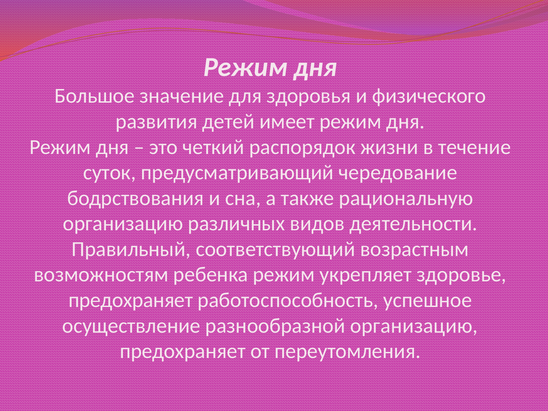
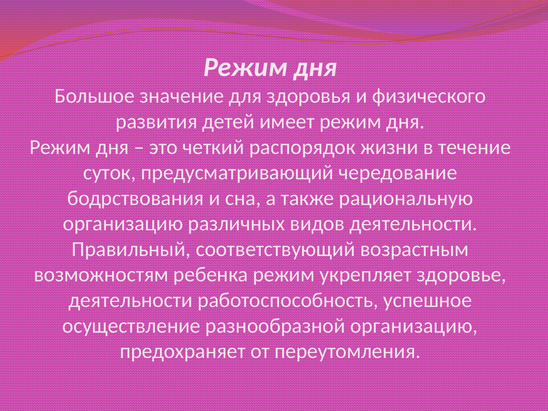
предохраняет at (131, 300): предохраняет -> деятельности
